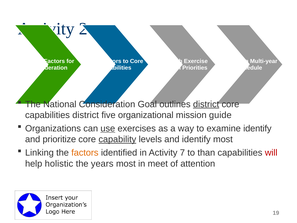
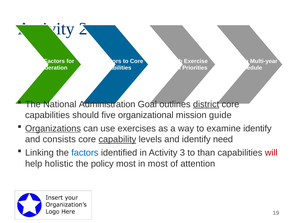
National Consideration: Consideration -> Administration
capabilities district: district -> should
Organizations underline: none -> present
use underline: present -> none
prioritize: prioritize -> consists
identify most: most -> need
factors at (85, 153) colour: orange -> blue
7: 7 -> 3
years: years -> policy
in meet: meet -> most
